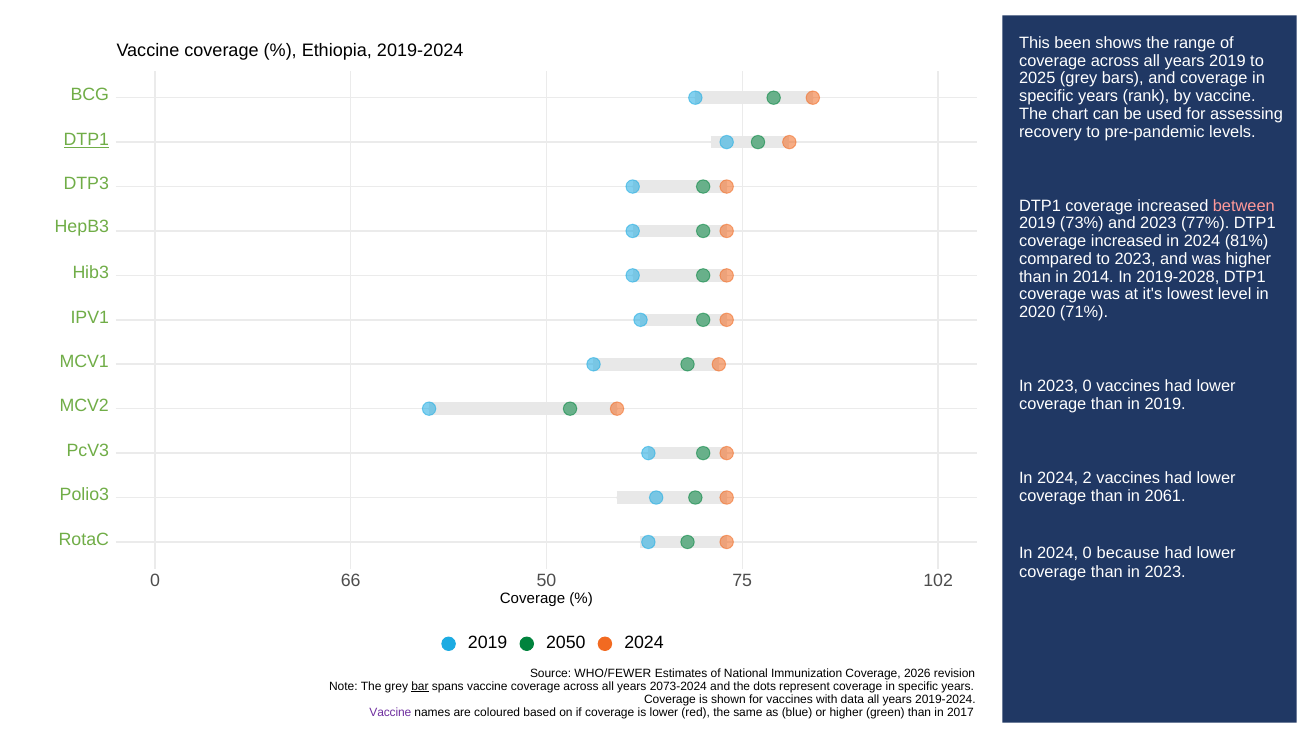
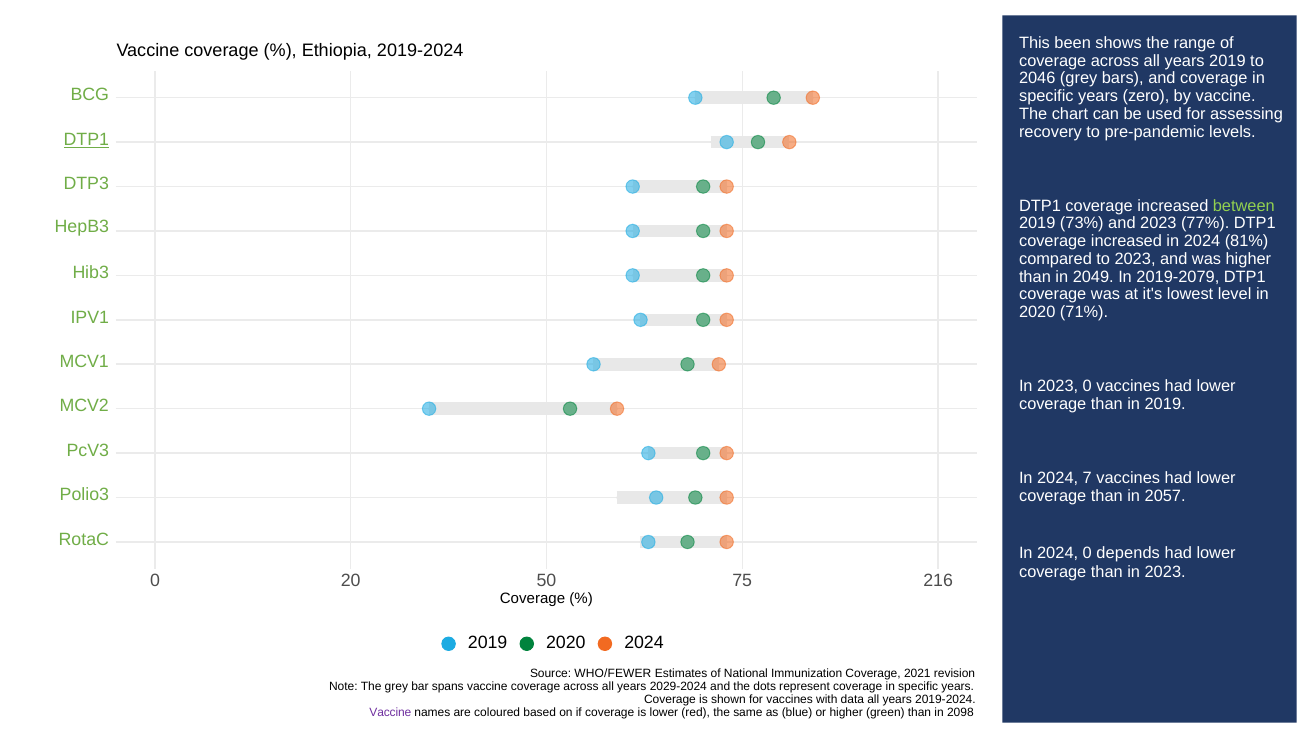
2025: 2025 -> 2046
rank: rank -> zero
between colour: pink -> light green
2014: 2014 -> 2049
2019-2028: 2019-2028 -> 2019-2079
2: 2 -> 7
2061: 2061 -> 2057
because: because -> depends
66: 66 -> 20
102: 102 -> 216
2019 2050: 2050 -> 2020
2026: 2026 -> 2021
bar underline: present -> none
2073-2024: 2073-2024 -> 2029-2024
2017: 2017 -> 2098
